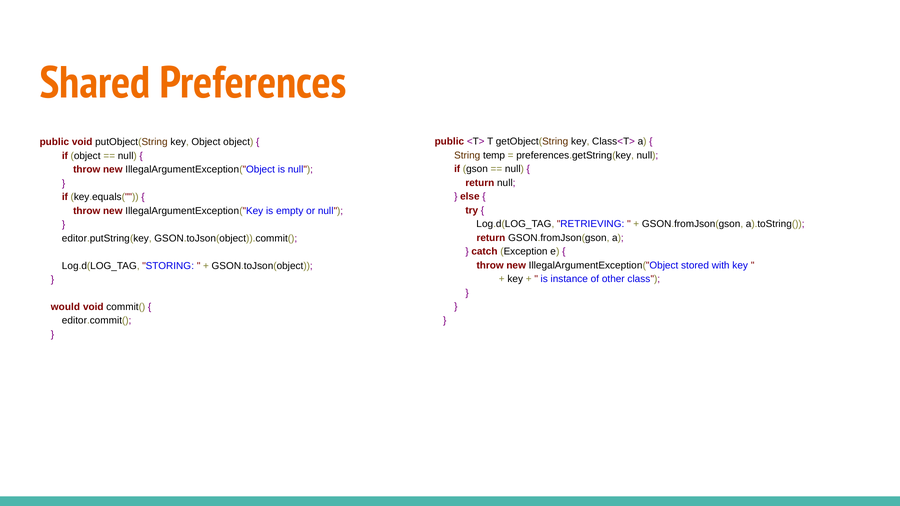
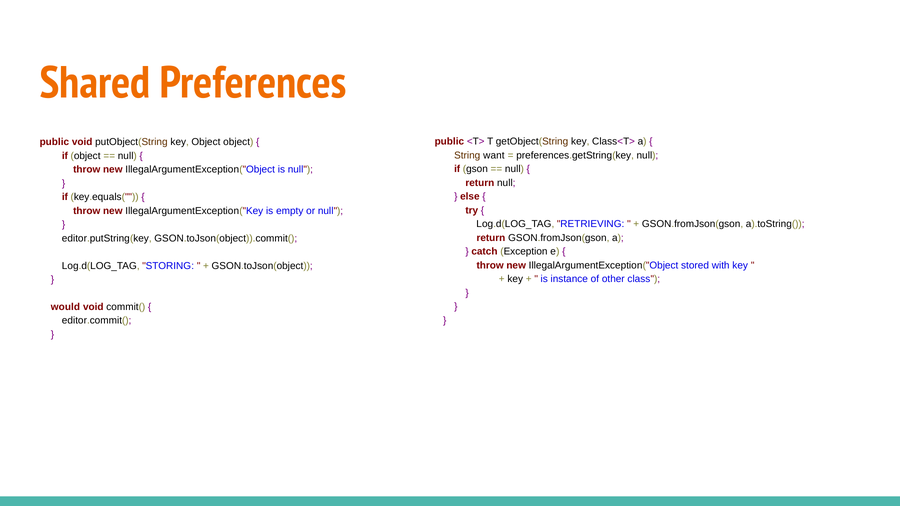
temp: temp -> want
